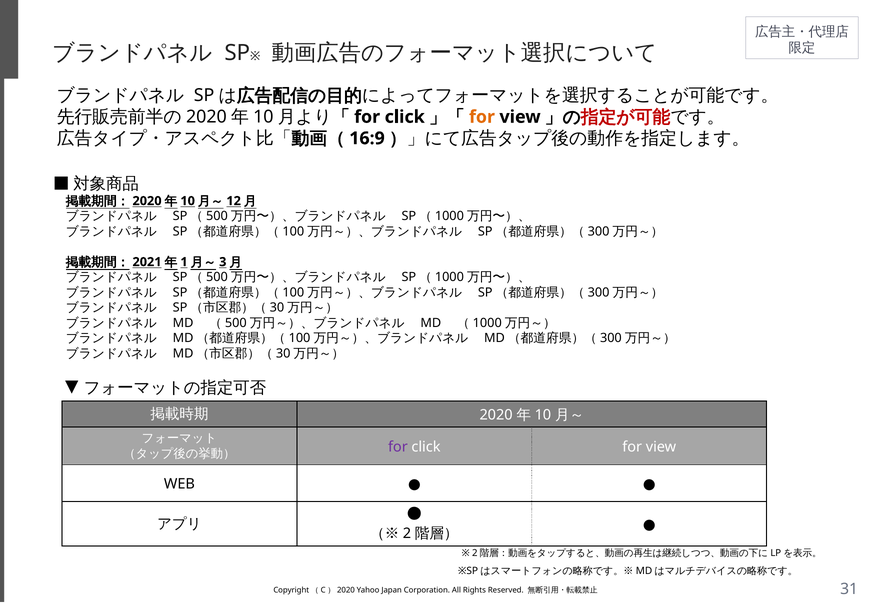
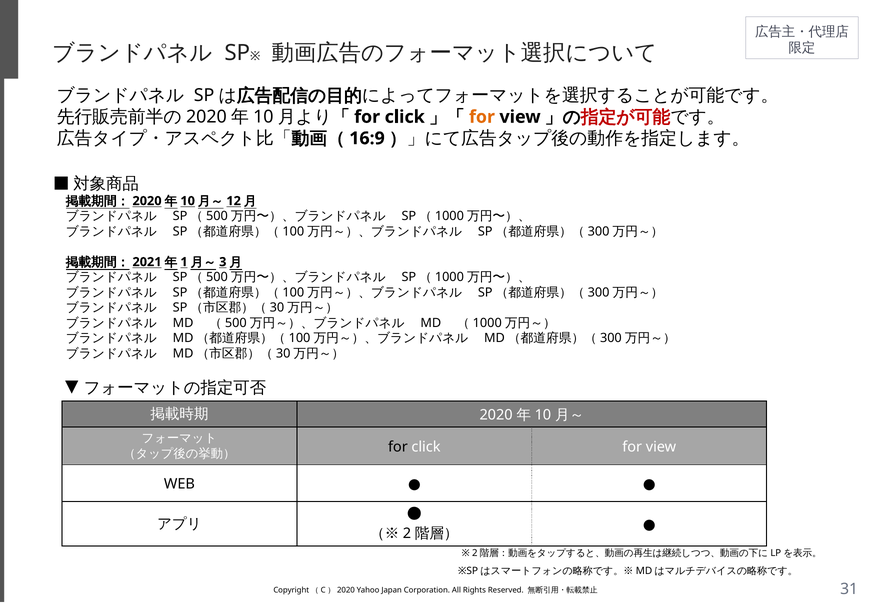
for at (398, 447) colour: purple -> black
